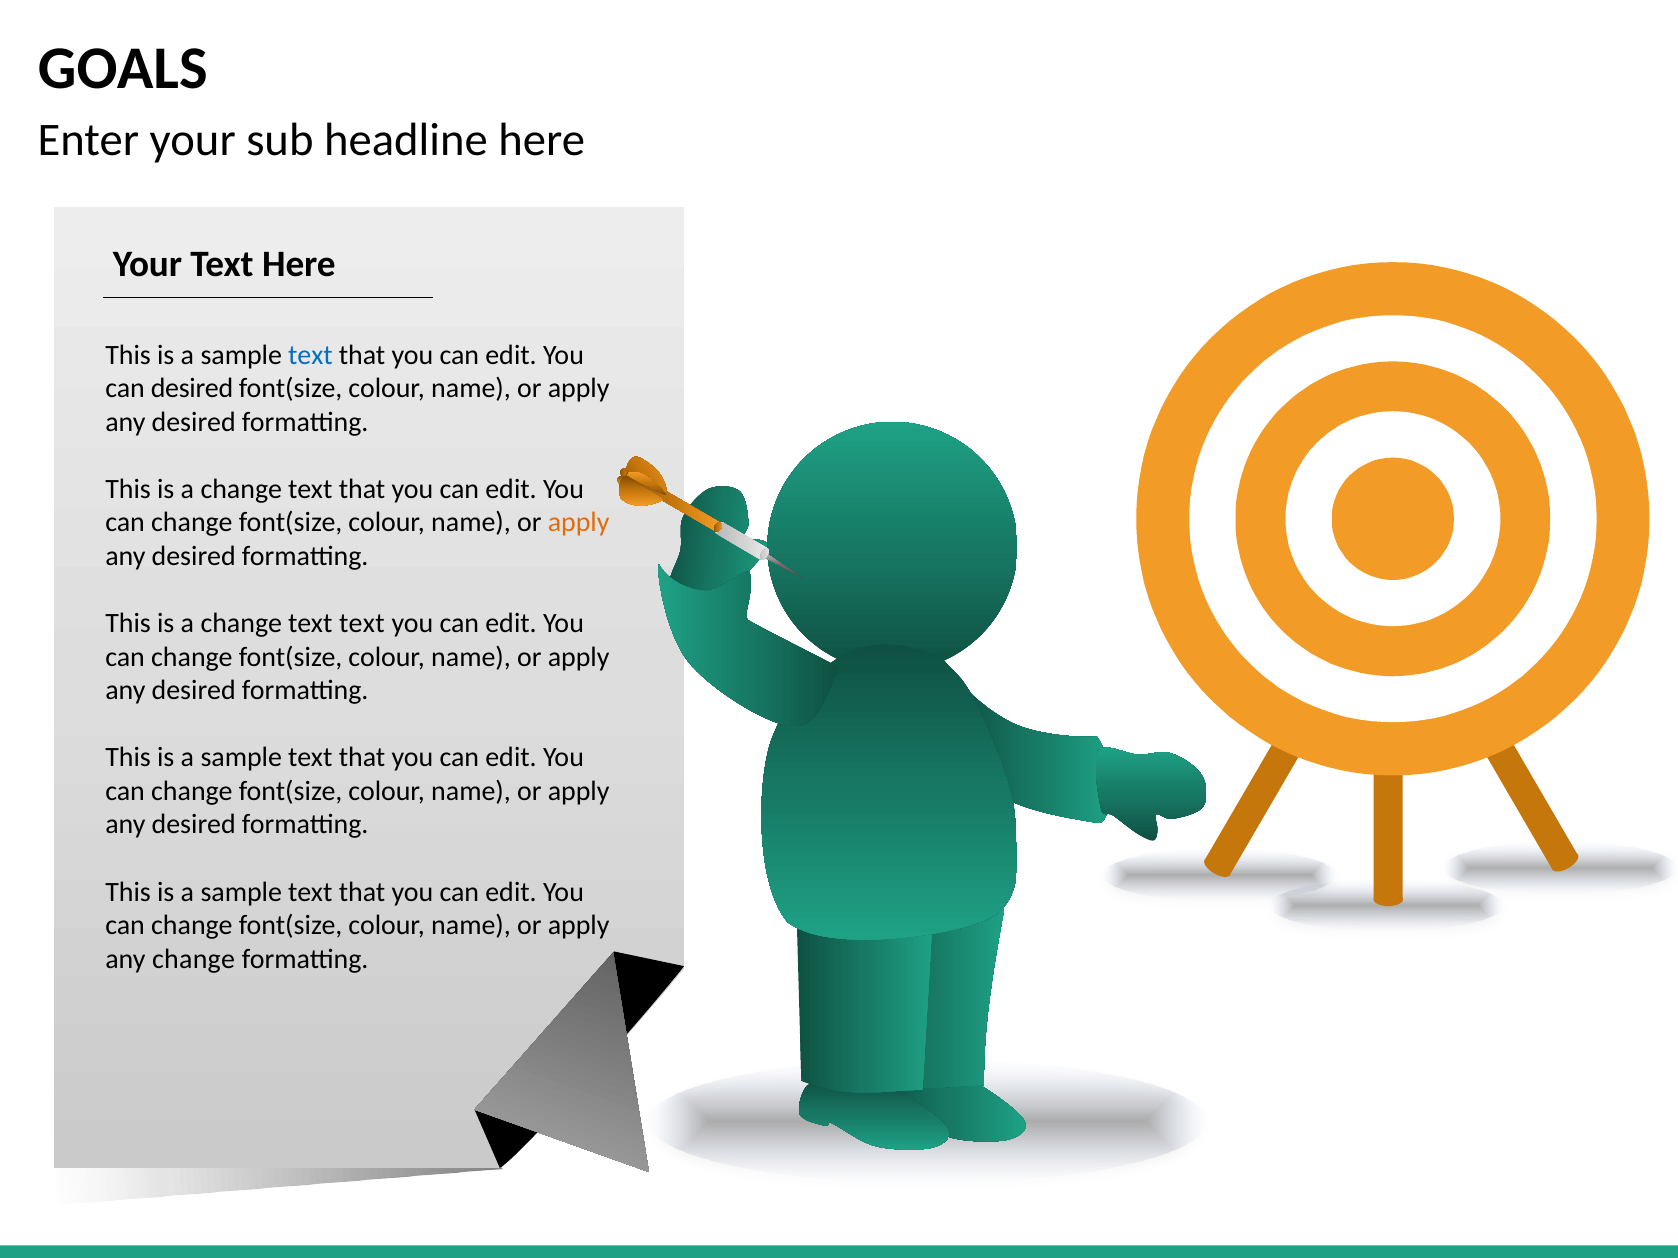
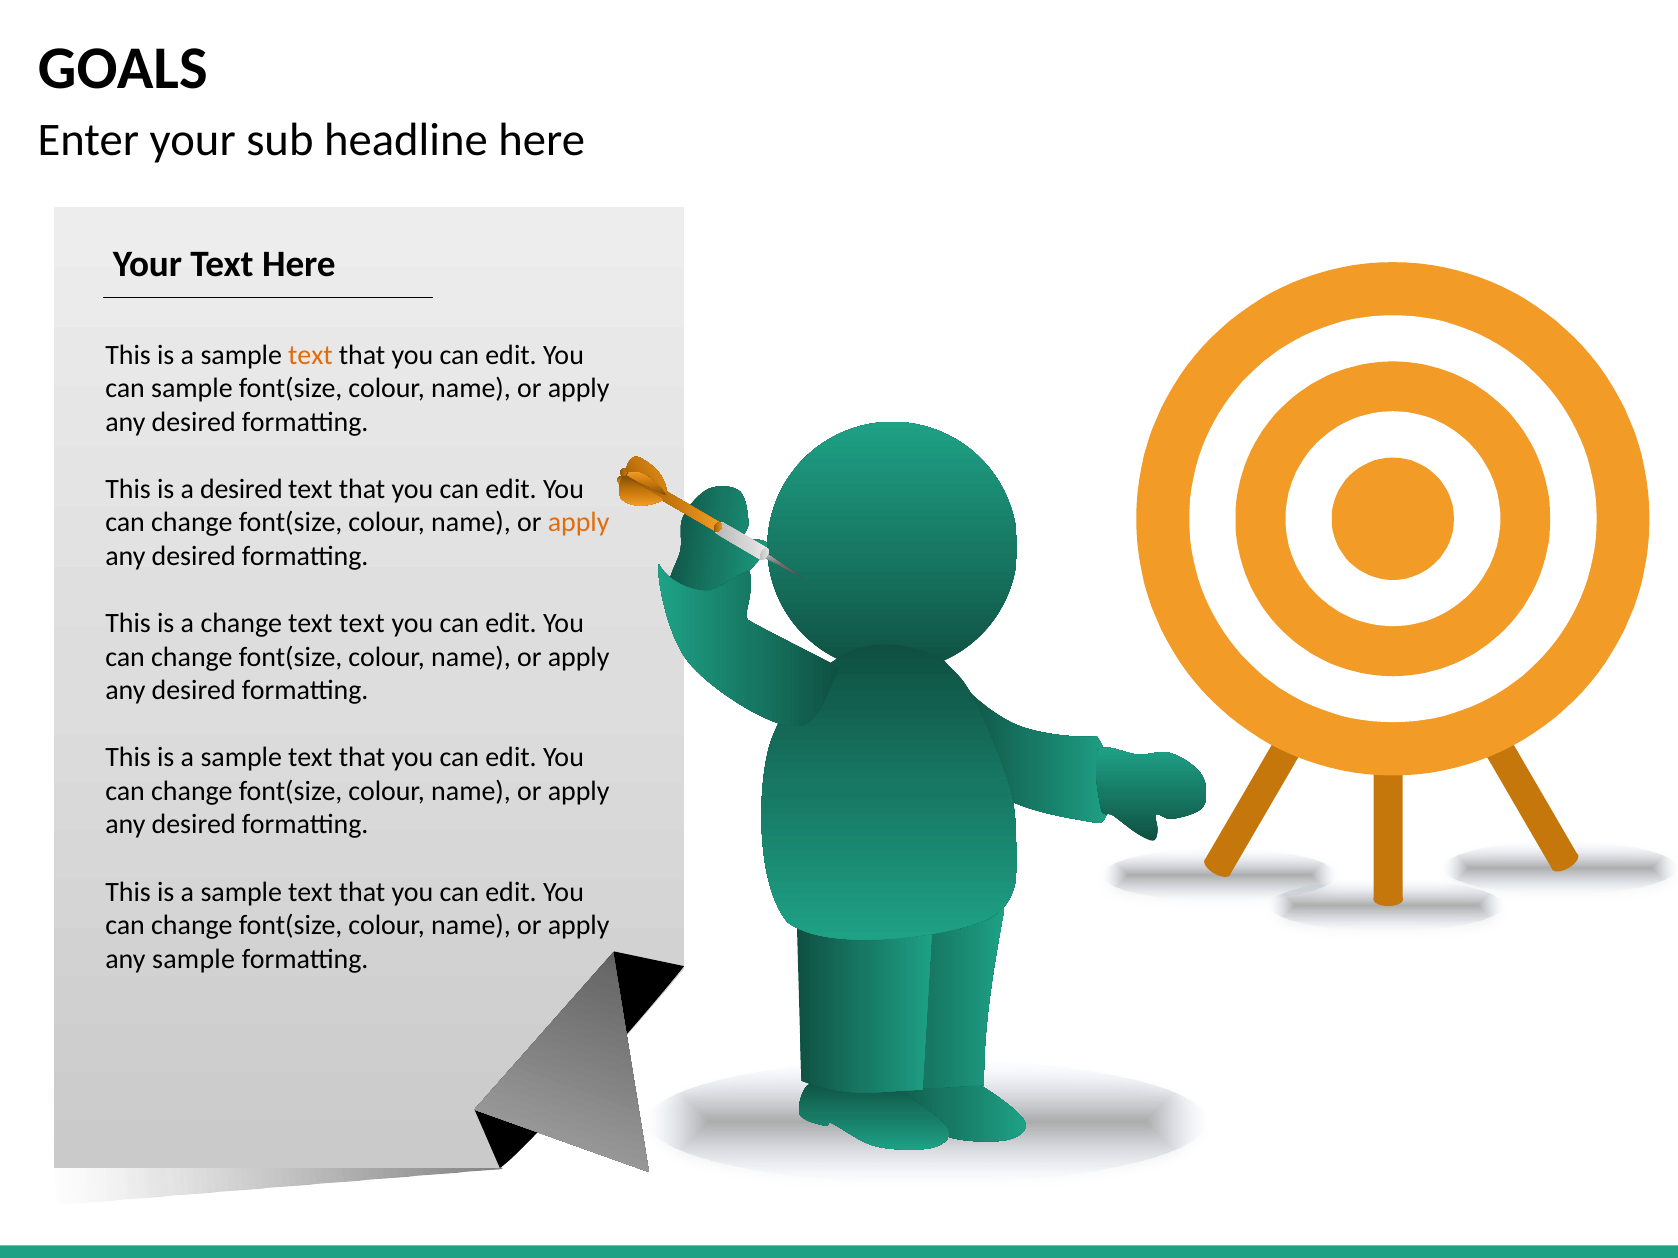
text at (310, 355) colour: blue -> orange
can desired: desired -> sample
change at (241, 489): change -> desired
any change: change -> sample
